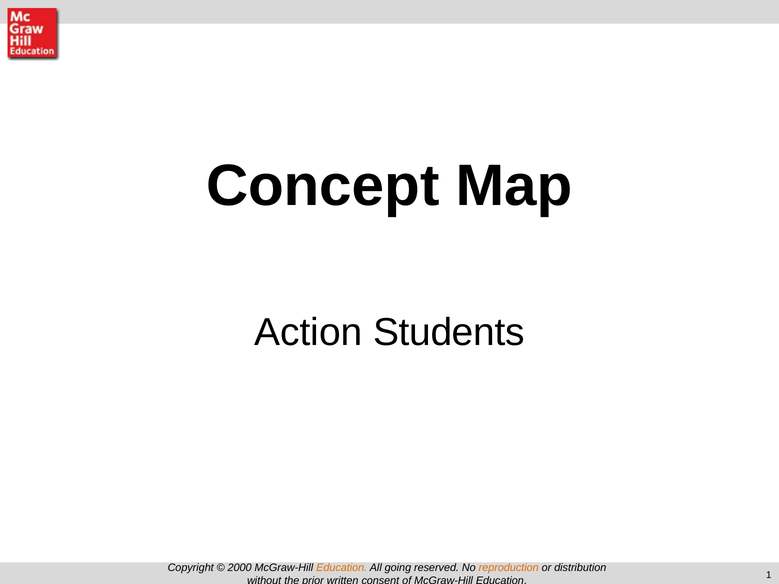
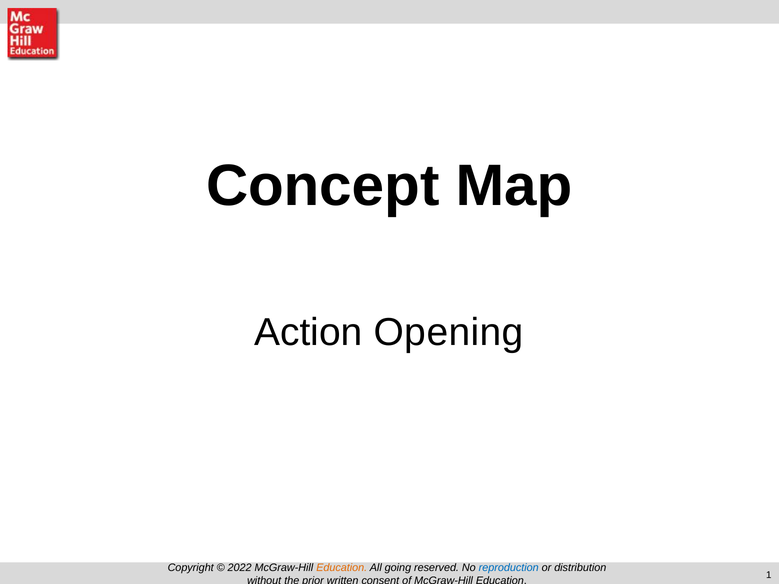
Students: Students -> Opening
2000: 2000 -> 2022
reproduction colour: orange -> blue
